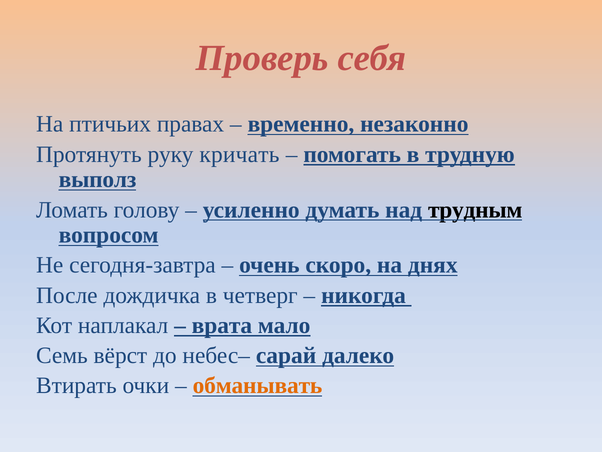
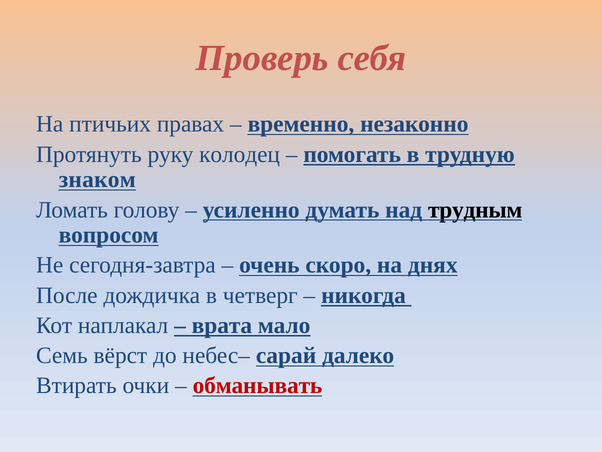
кричать: кричать -> колодец
выполз: выполз -> знаком
обманывать colour: orange -> red
